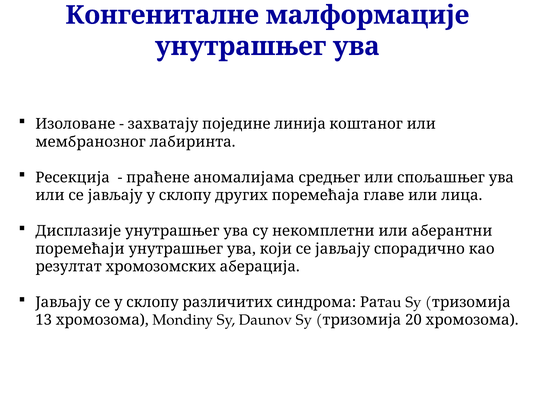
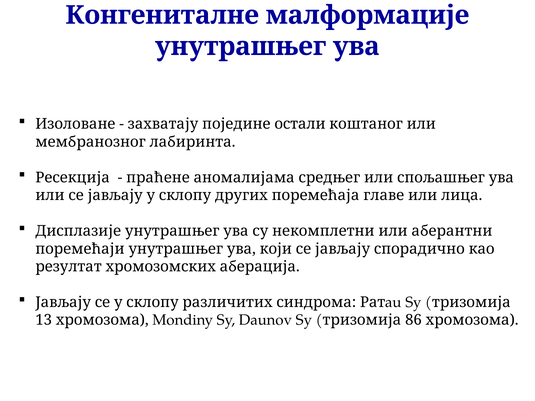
линија: линија -> остали
20: 20 -> 86
